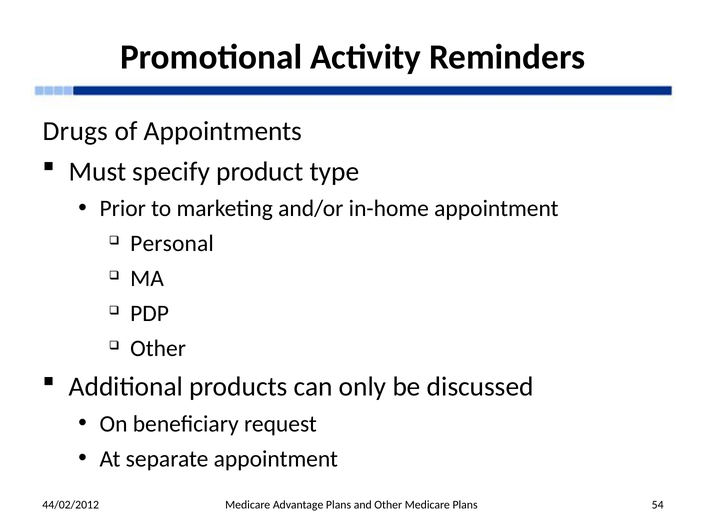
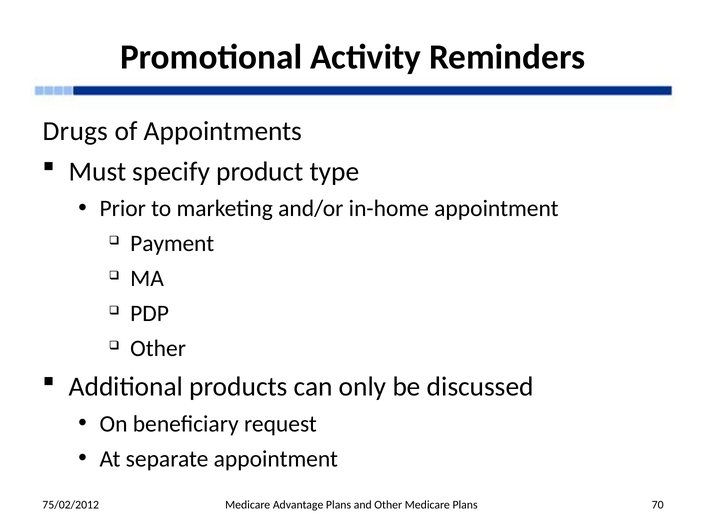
Personal: Personal -> Payment
44/02/2012: 44/02/2012 -> 75/02/2012
54: 54 -> 70
